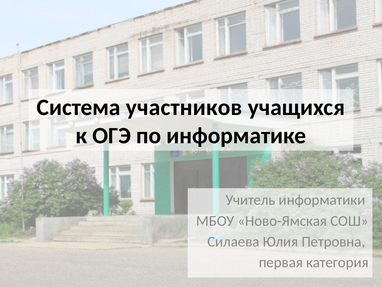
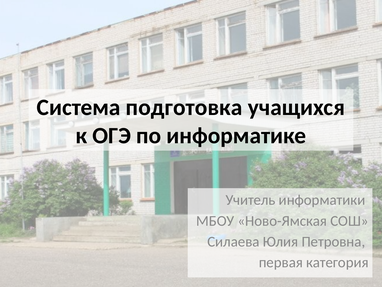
участников: участников -> подготовка
